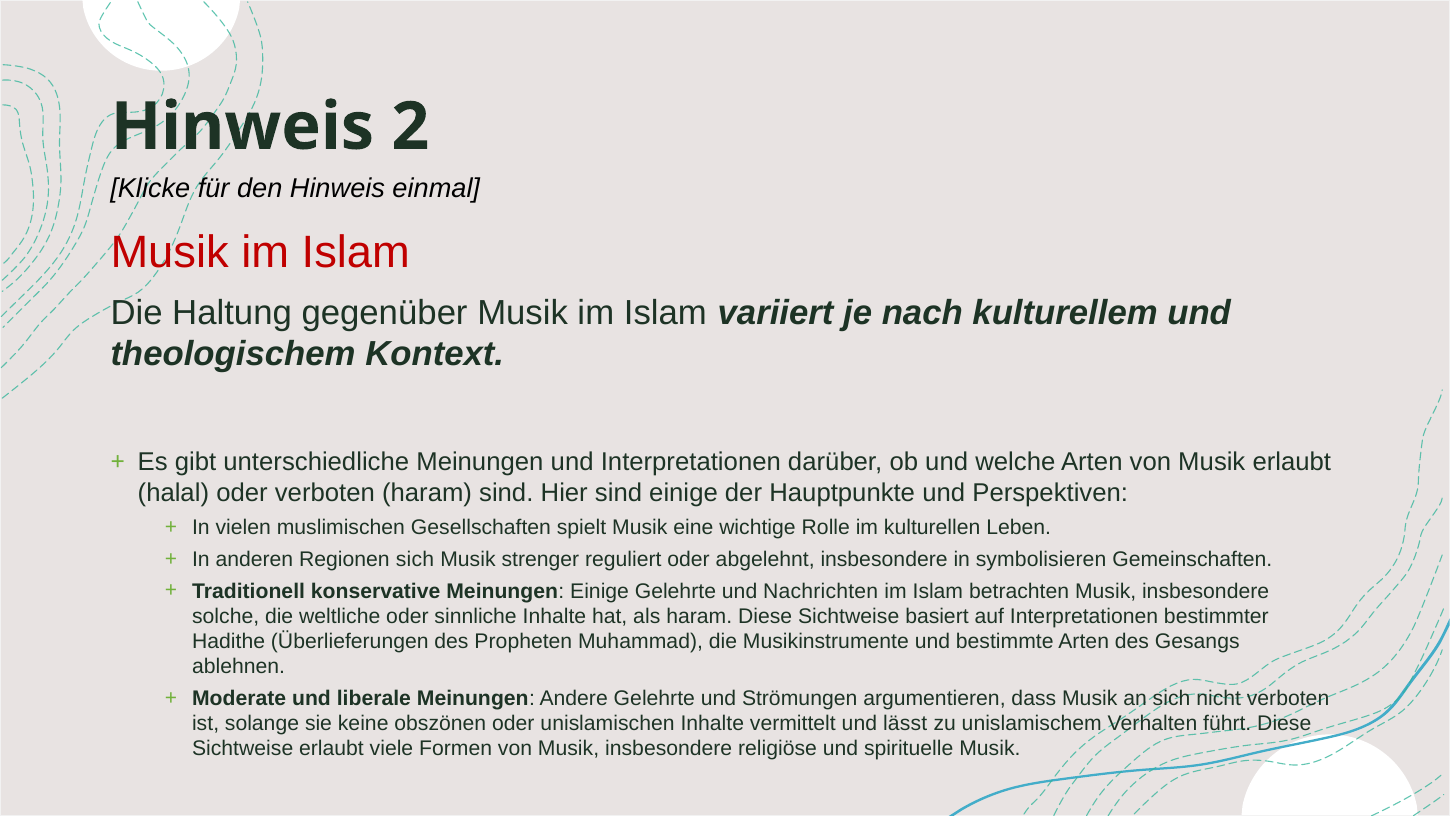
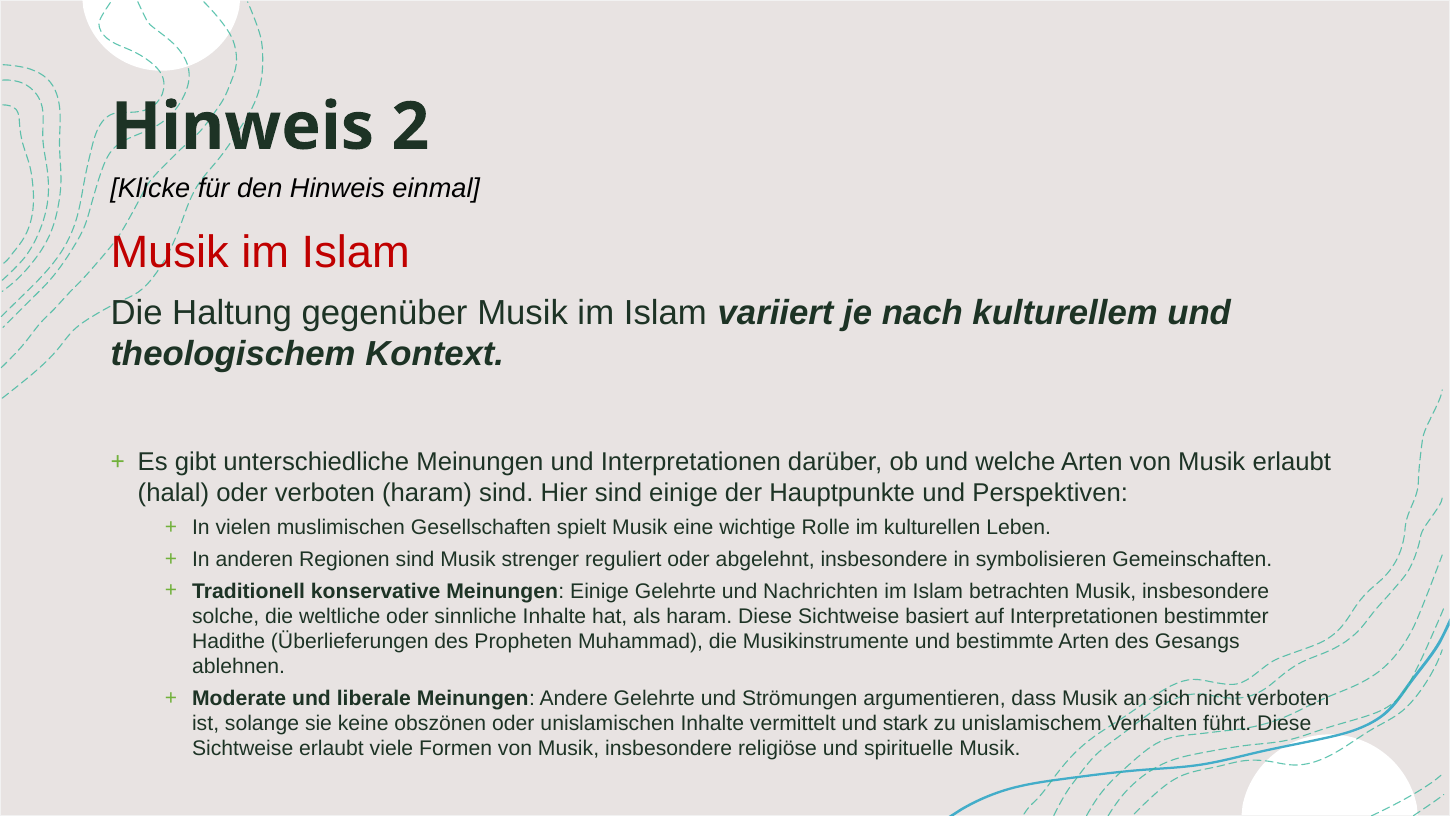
Regionen sich: sich -> sind
lässt: lässt -> stark
